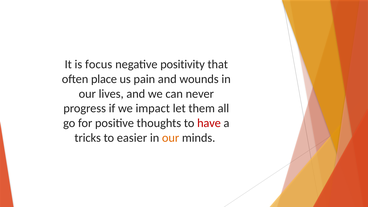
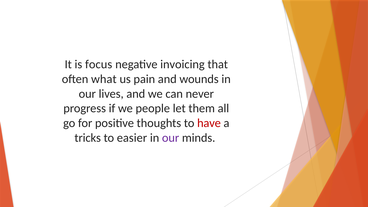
positivity: positivity -> invoicing
place: place -> what
impact: impact -> people
our at (171, 138) colour: orange -> purple
